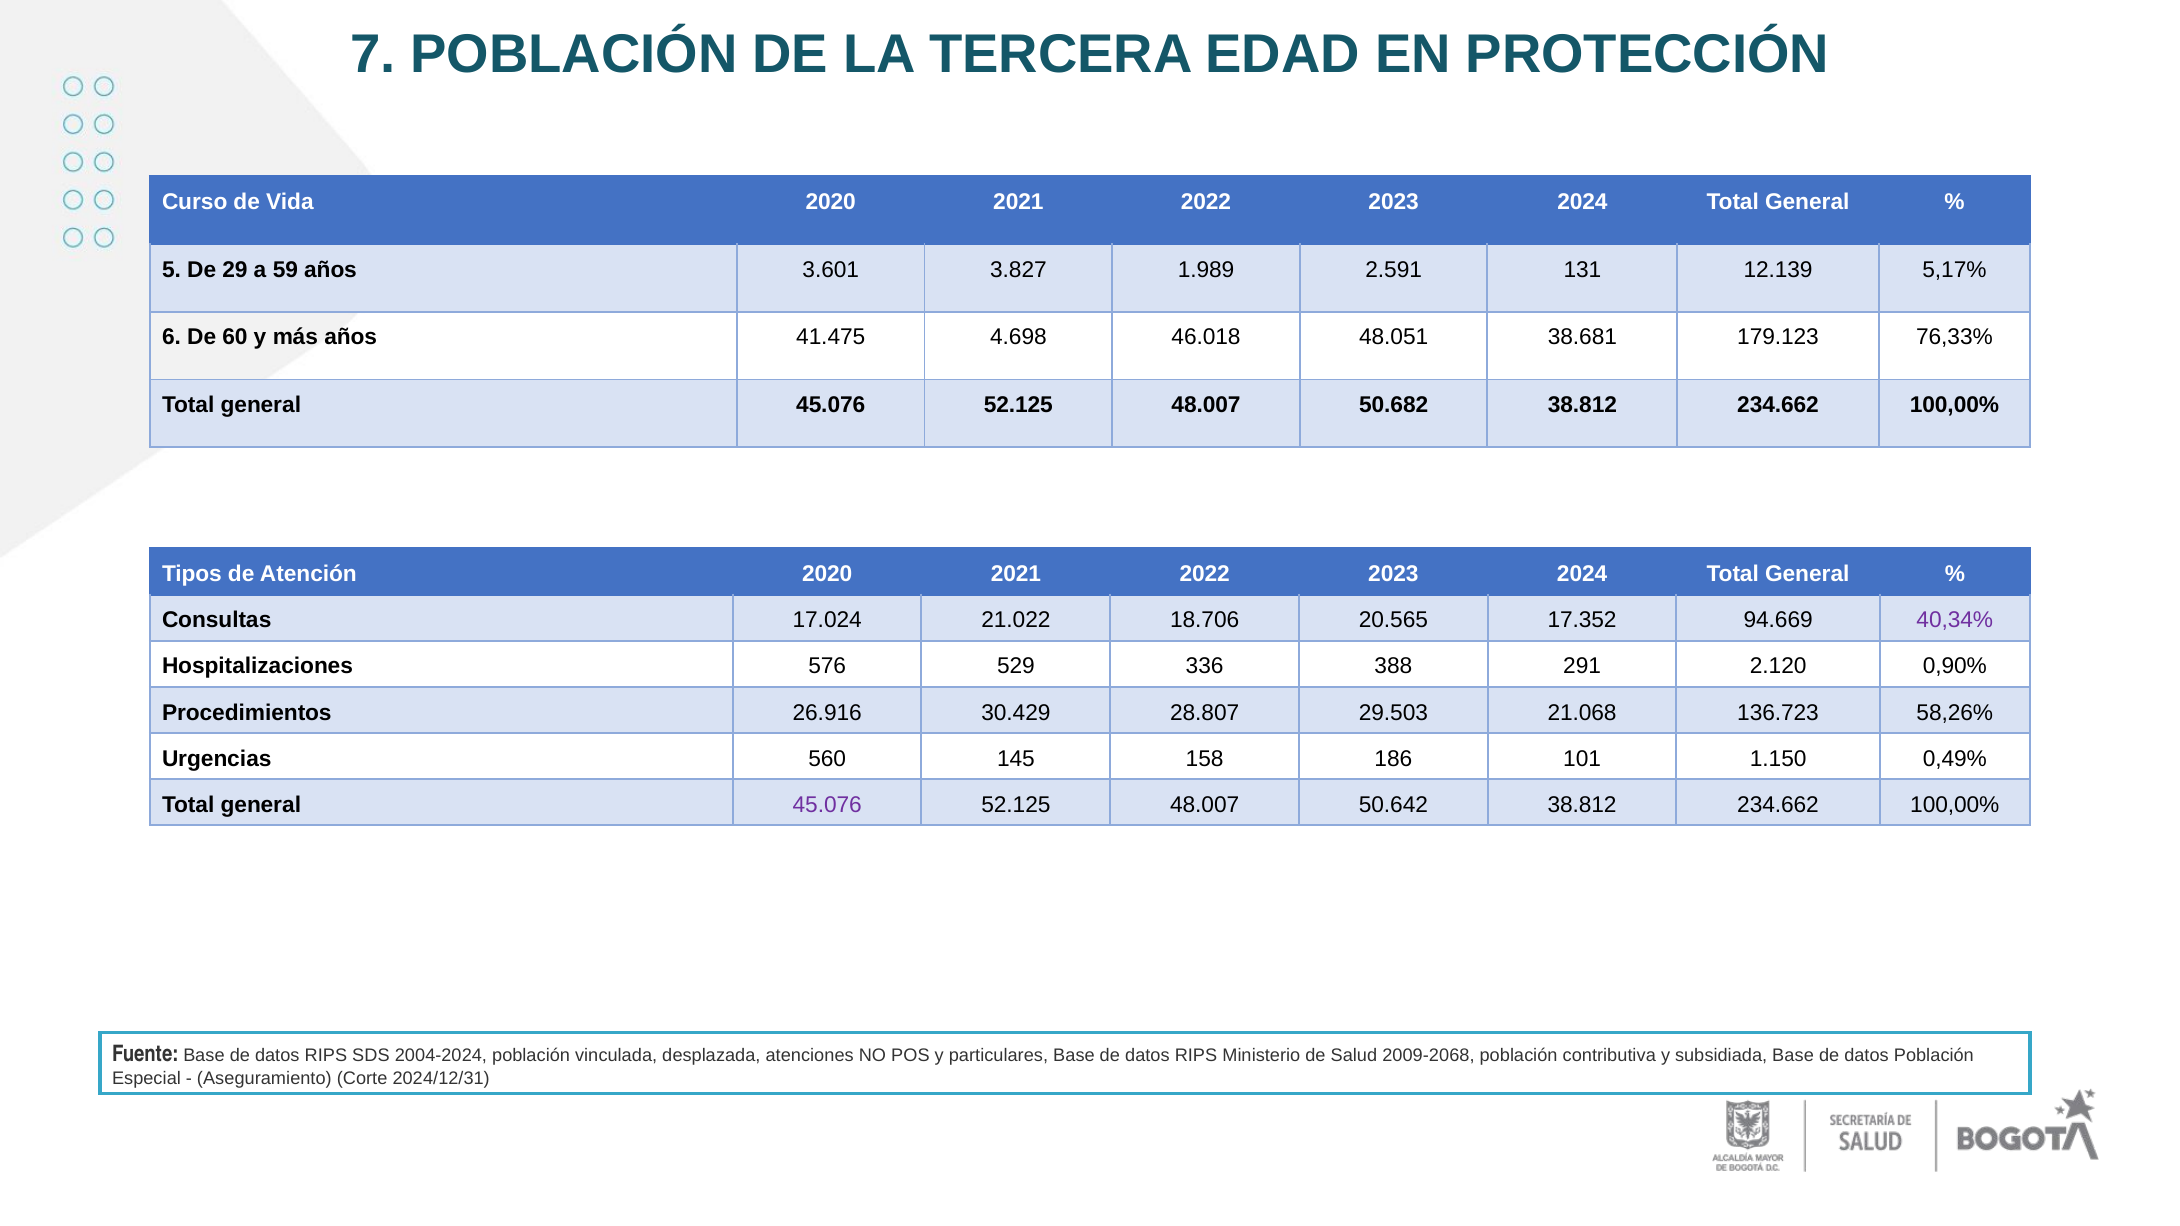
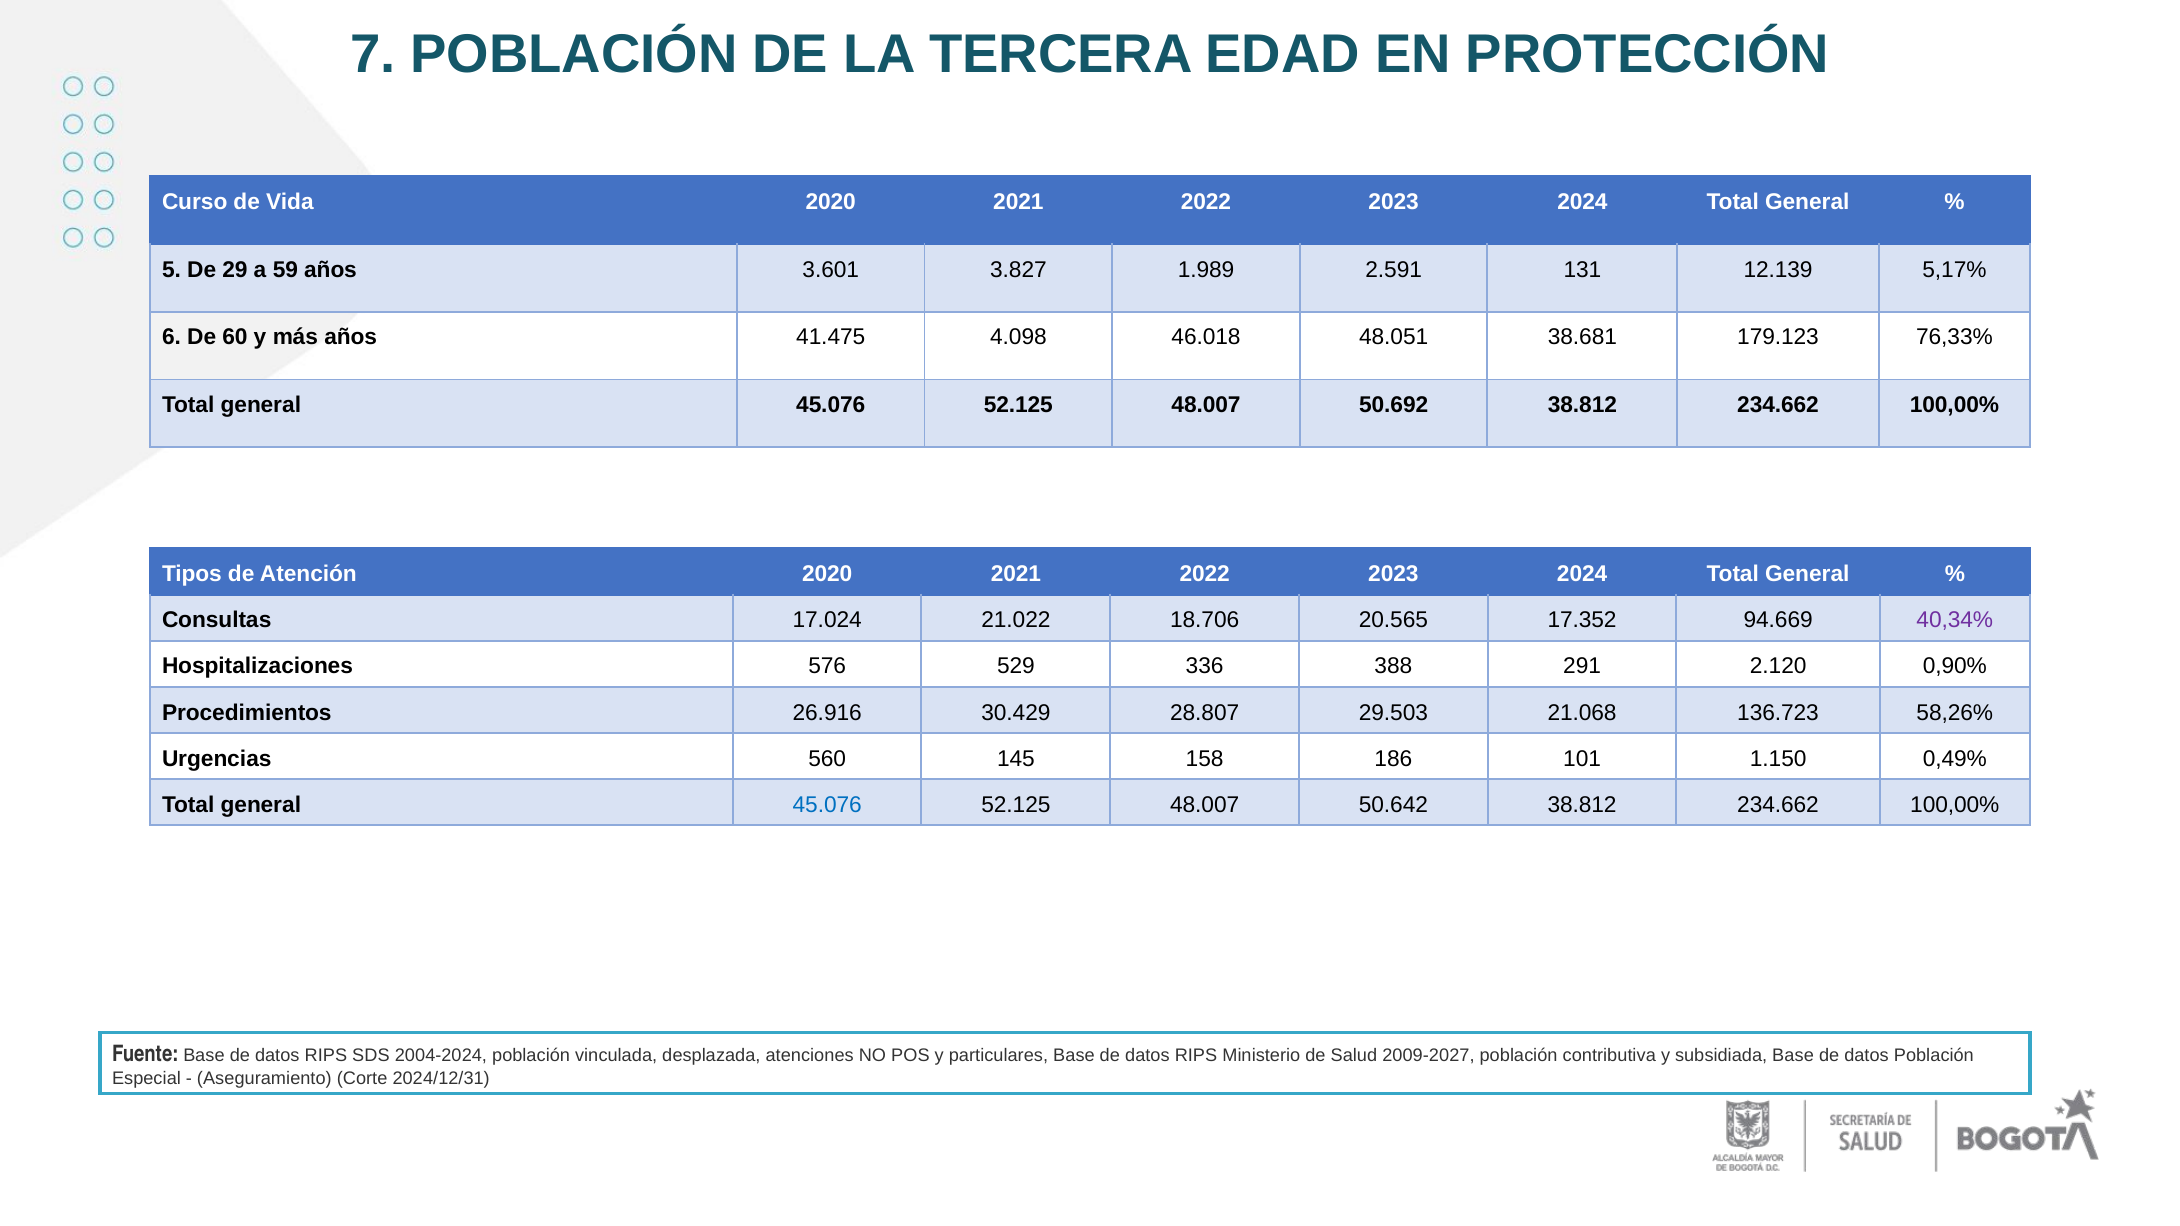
4.698: 4.698 -> 4.098
50.682: 50.682 -> 50.692
45.076 at (827, 805) colour: purple -> blue
2009-2068: 2009-2068 -> 2009-2027
